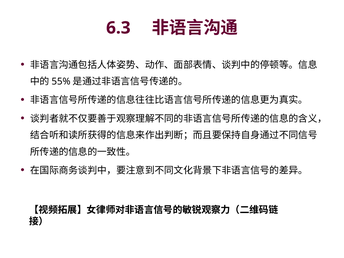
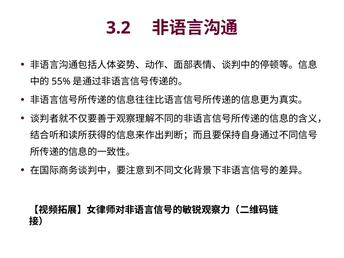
6.3: 6.3 -> 3.2
